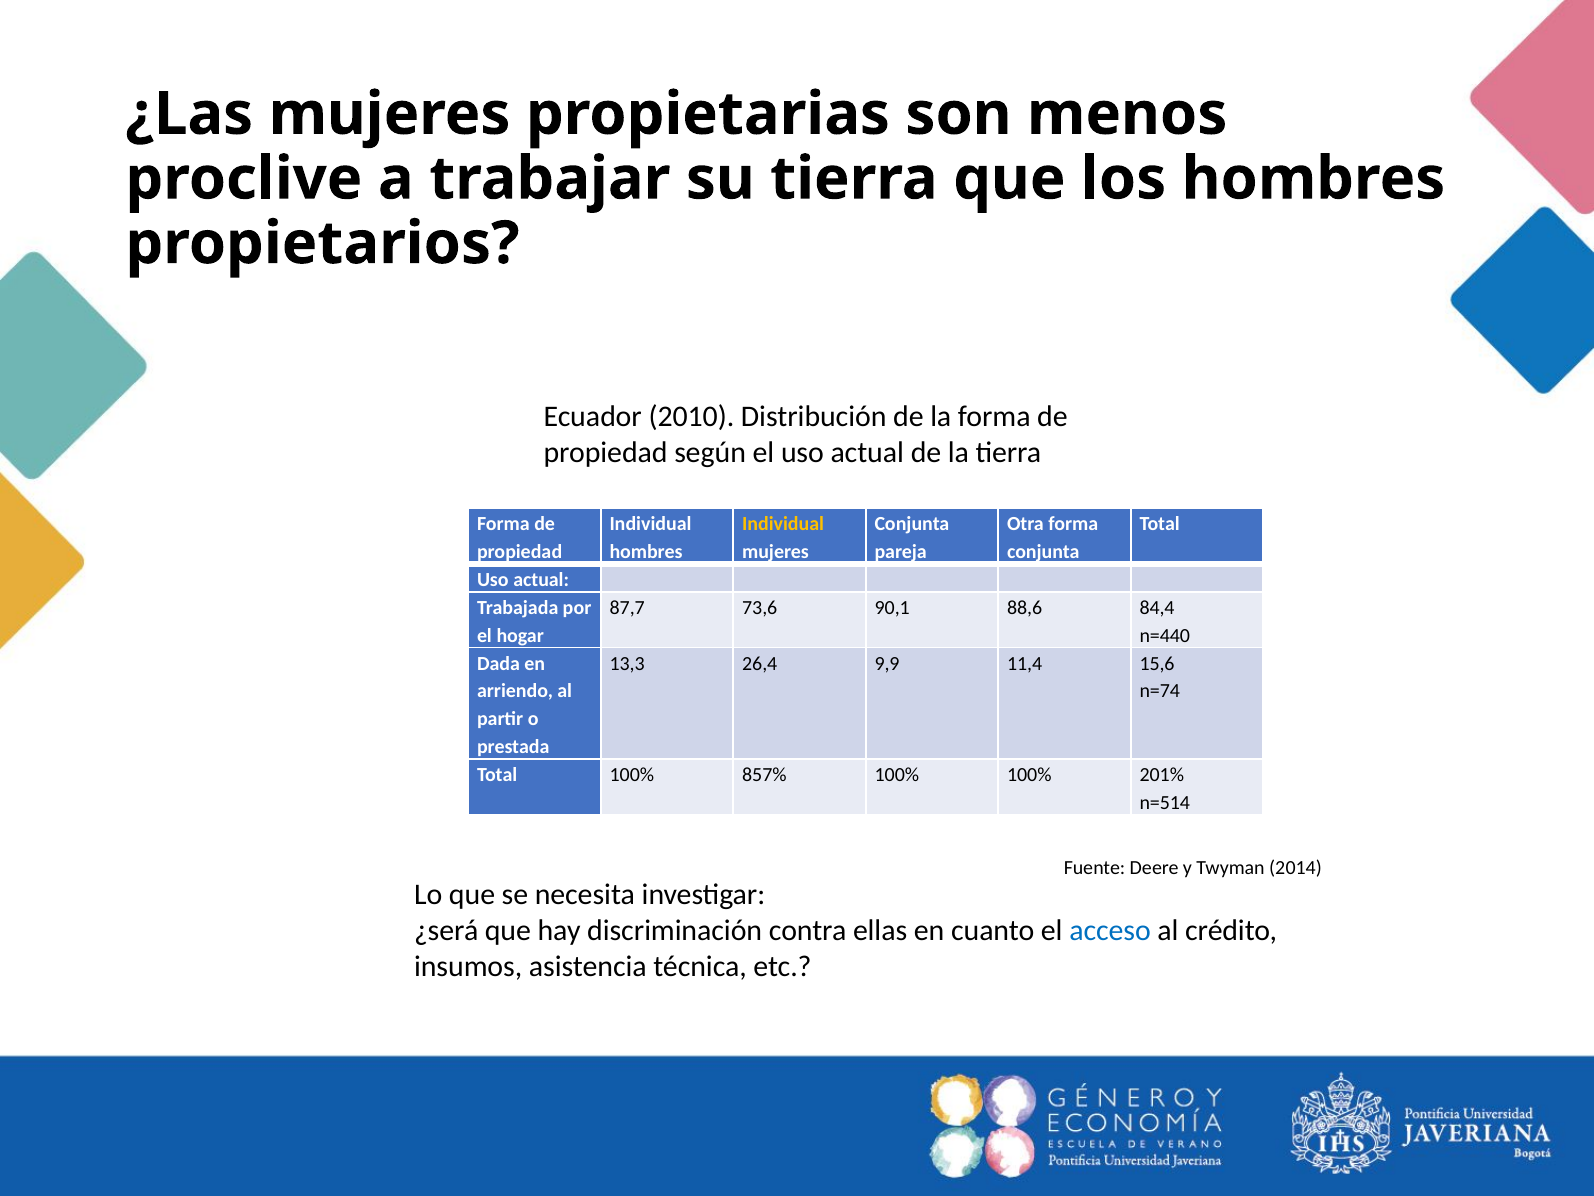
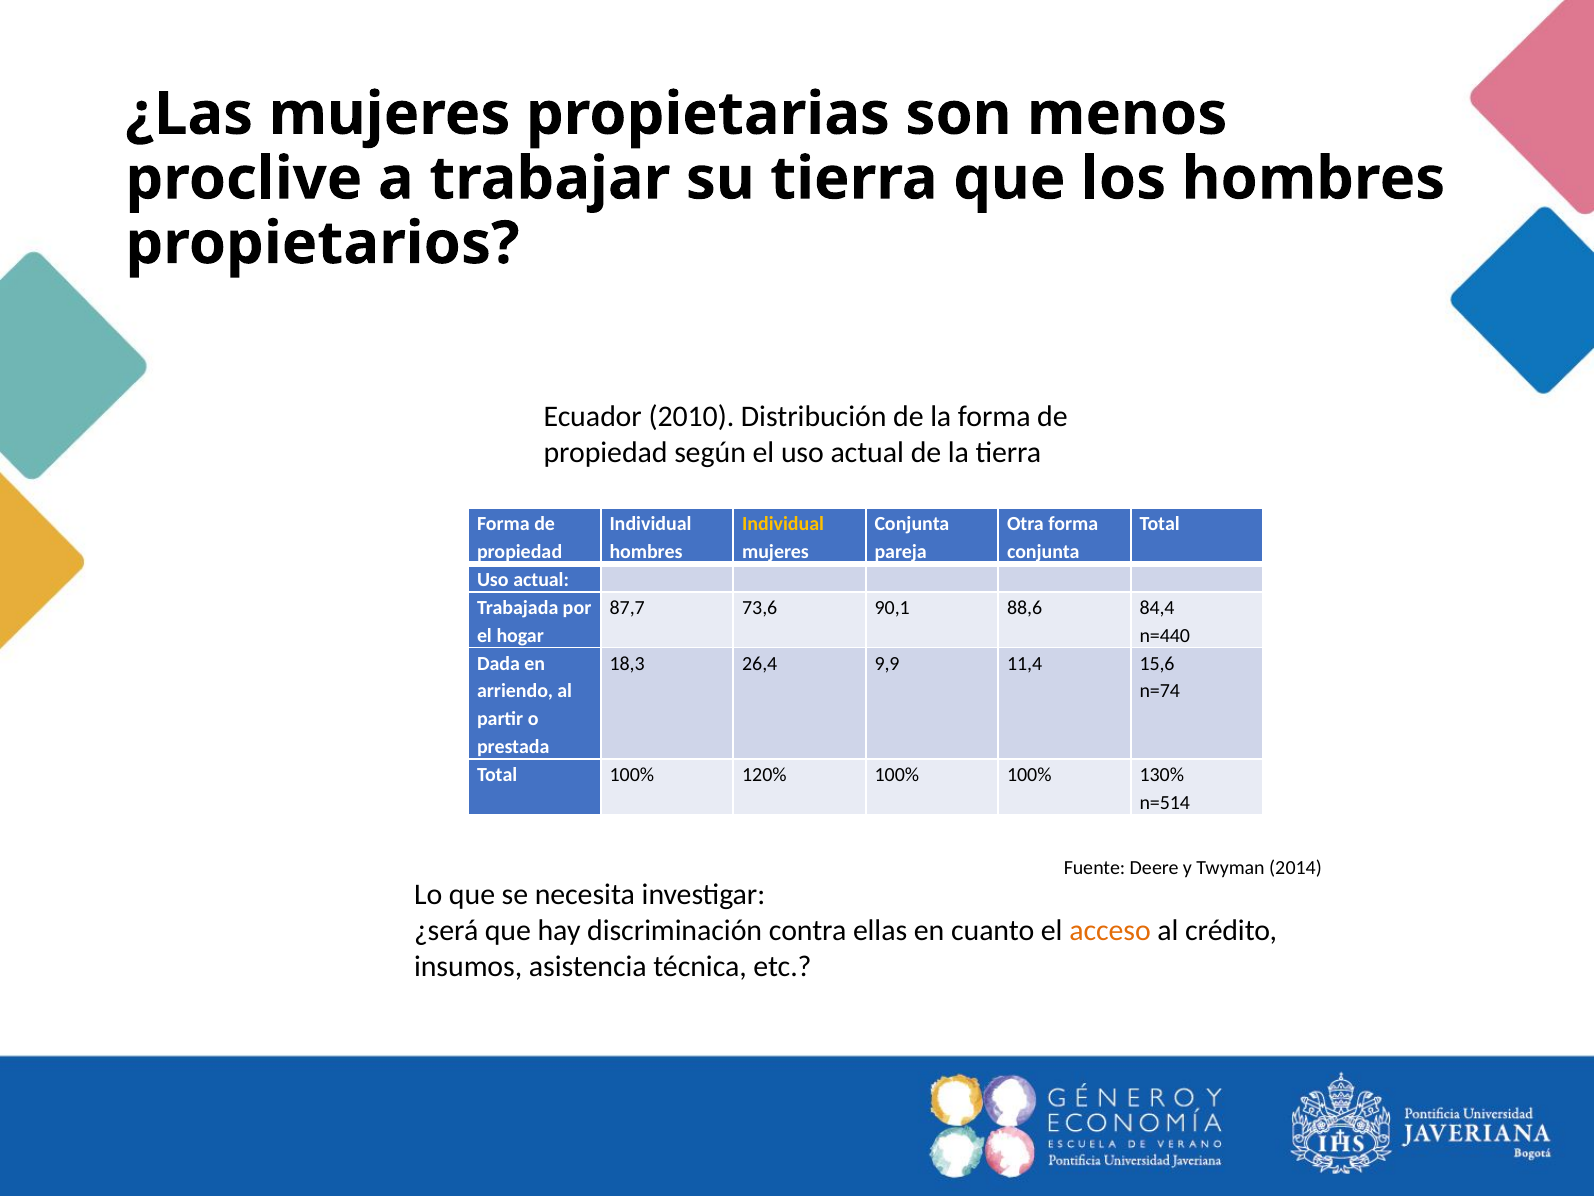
13,3: 13,3 -> 18,3
857%: 857% -> 120%
201%: 201% -> 130%
acceso colour: blue -> orange
